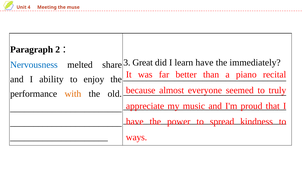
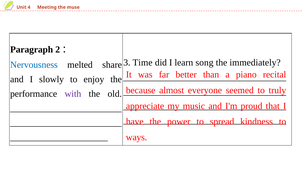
Great: Great -> Time
learn have: have -> song
ability: ability -> slowly
with colour: orange -> purple
